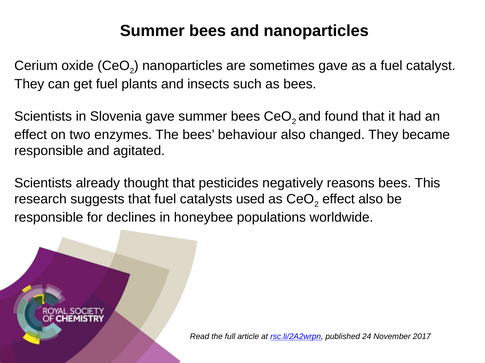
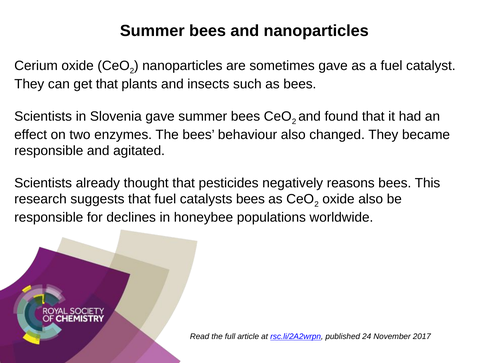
get fuel: fuel -> that
catalysts used: used -> bees
effect at (339, 200): effect -> oxide
